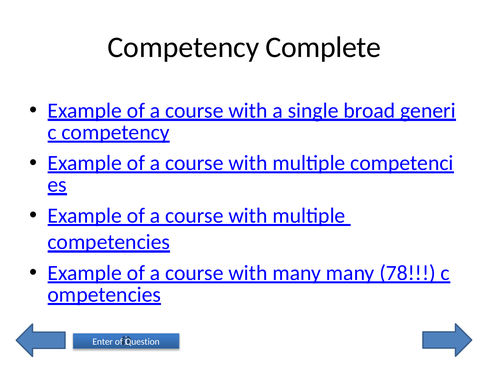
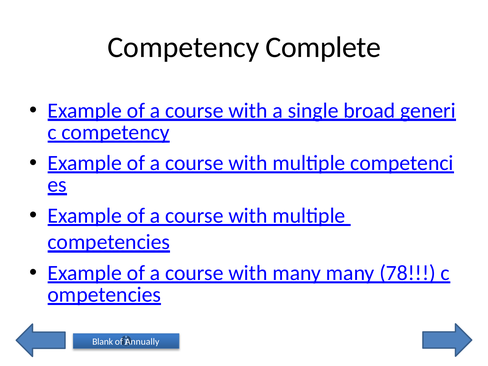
Enter: Enter -> Blank
Question: Question -> Annually
